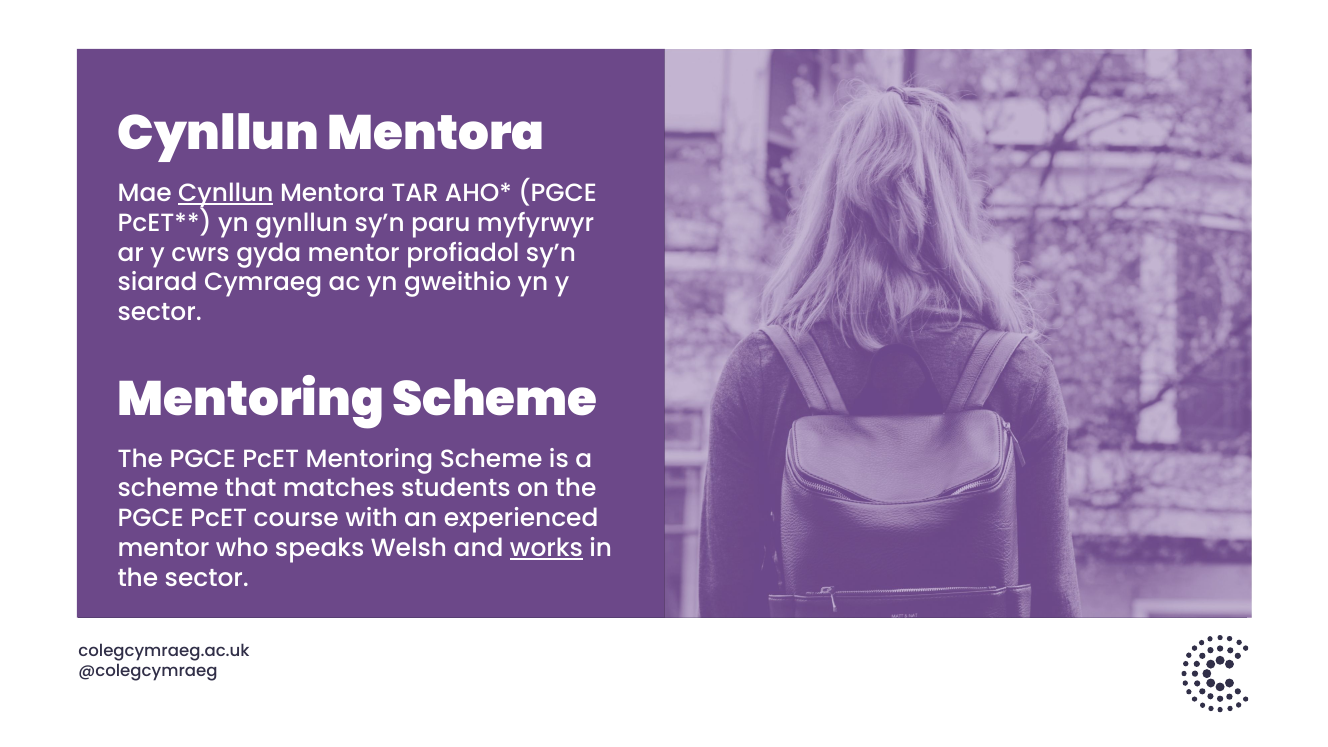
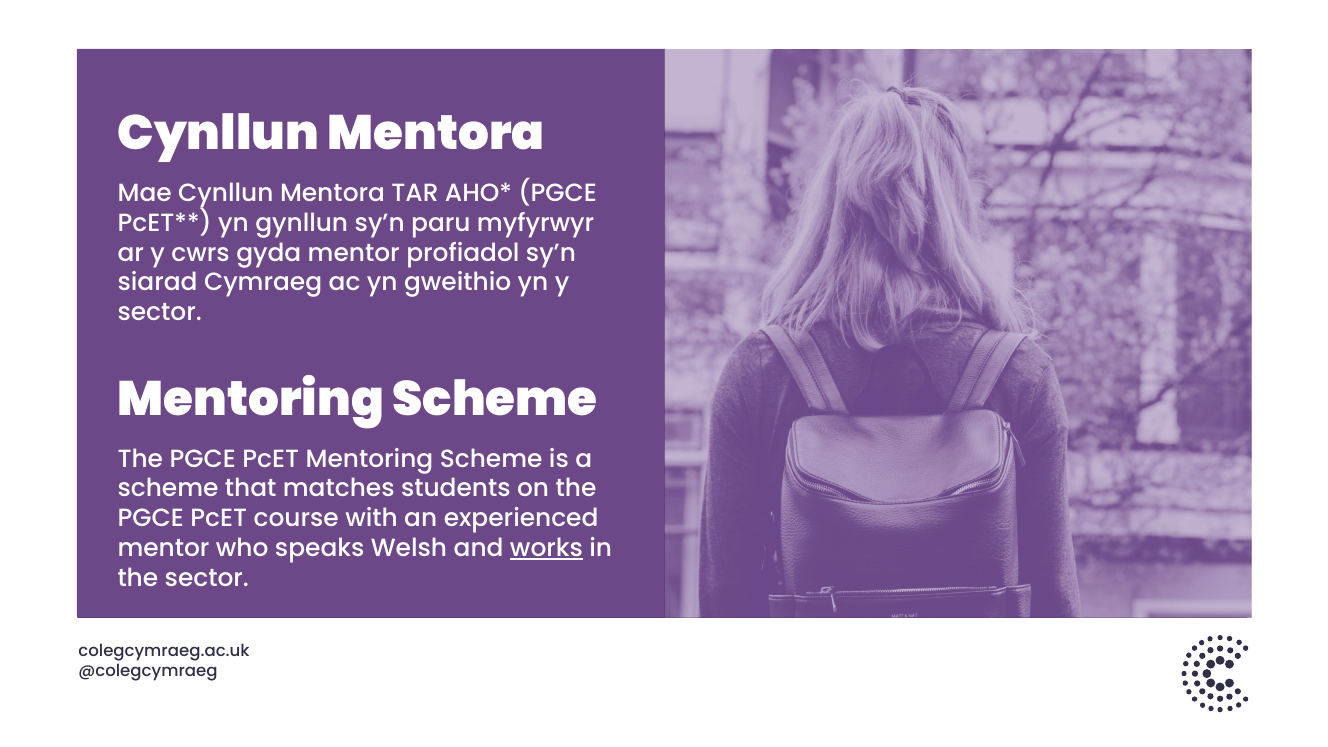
Cynllun at (226, 193) underline: present -> none
